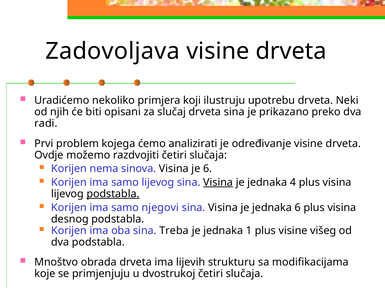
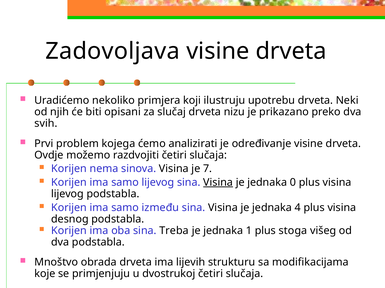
drveta sina: sina -> nizu
radi: radi -> svih
je 6: 6 -> 7
4: 4 -> 0
podstabla at (113, 194) underline: present -> none
njegovi: njegovi -> između
jednaka 6: 6 -> 4
plus visine: visine -> stoga
